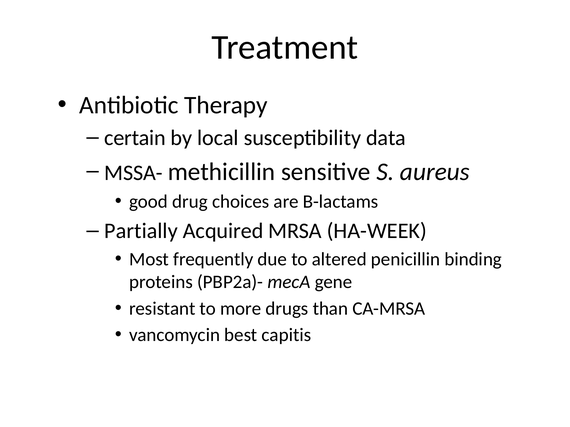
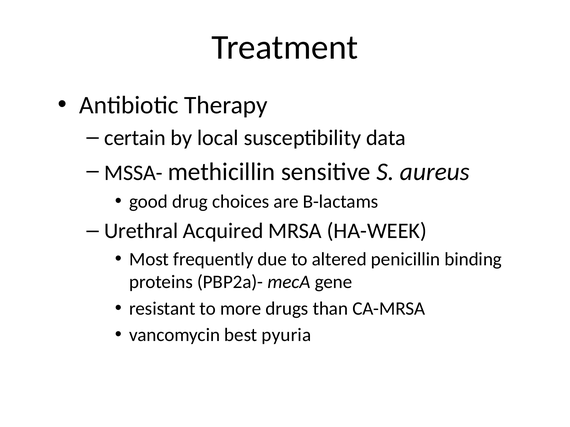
Partially: Partially -> Urethral
capitis: capitis -> pyuria
